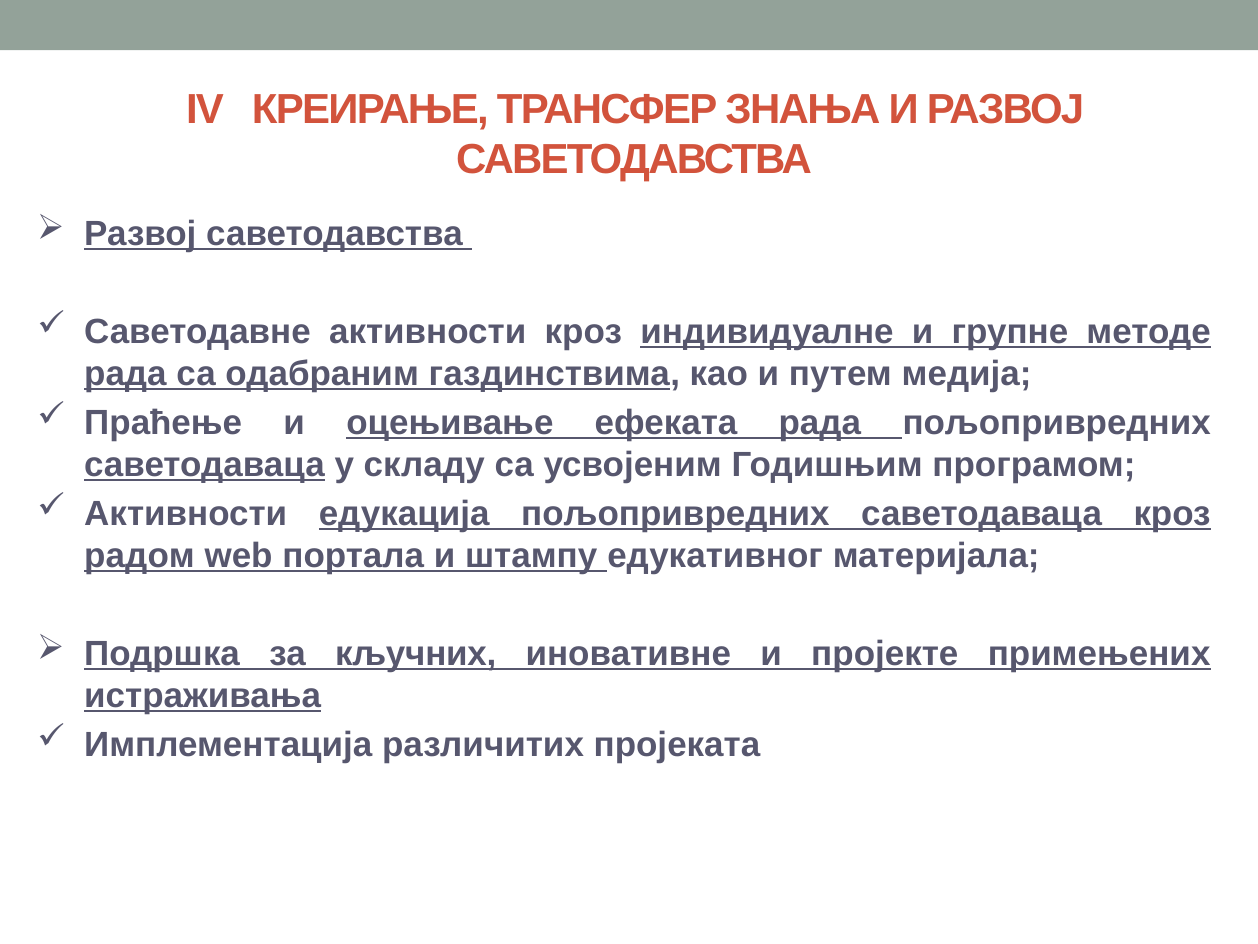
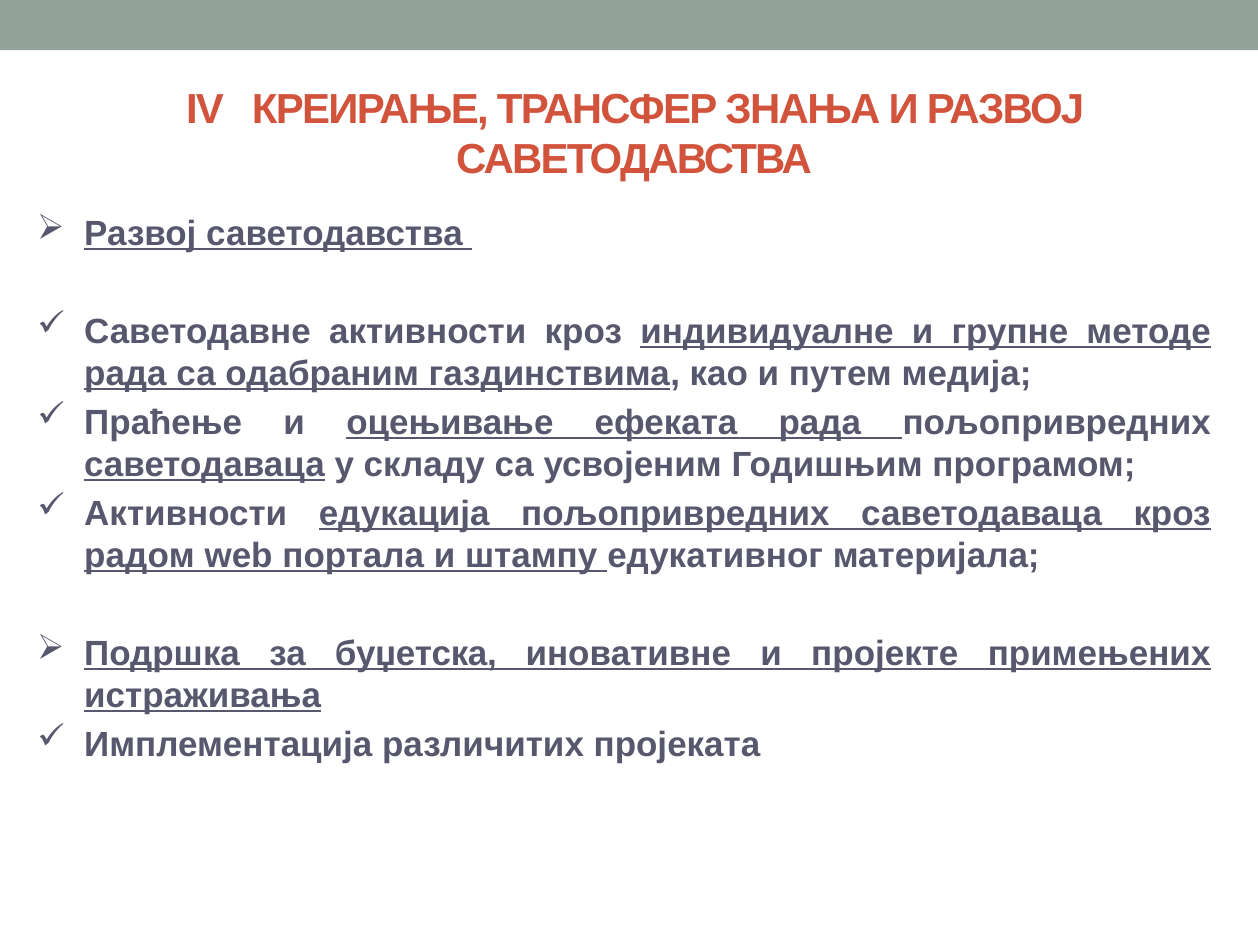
кључних: кључних -> буџетска
